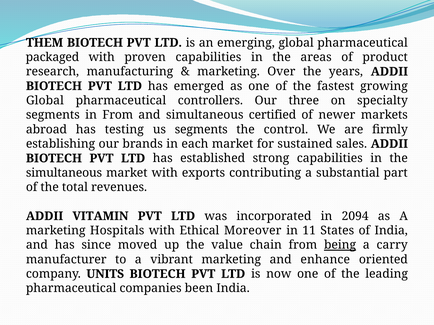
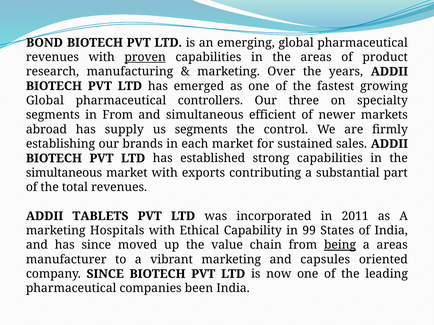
THEM: THEM -> BOND
packaged at (52, 57): packaged -> revenues
proven underline: none -> present
certified: certified -> efficient
testing: testing -> supply
VITAMIN: VITAMIN -> TABLETS
2094: 2094 -> 2011
Moreover: Moreover -> Capability
11: 11 -> 99
a carry: carry -> areas
enhance: enhance -> capsules
company UNITS: UNITS -> SINCE
